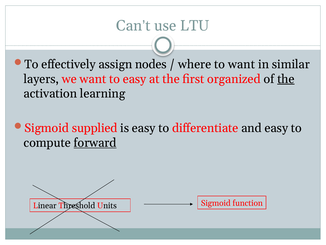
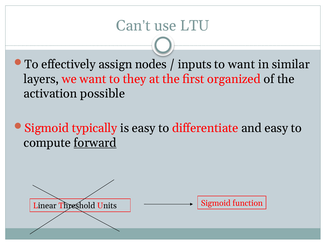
where: where -> inputs
to easy: easy -> they
the at (286, 79) underline: present -> none
learning: learning -> possible
supplied: supplied -> typically
